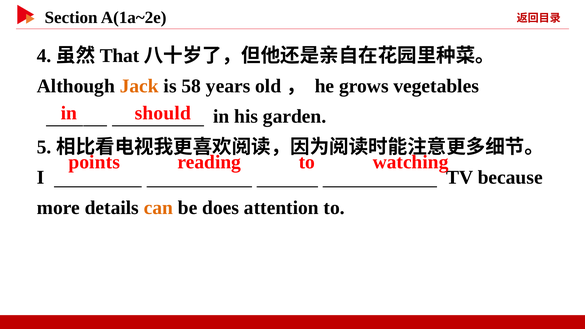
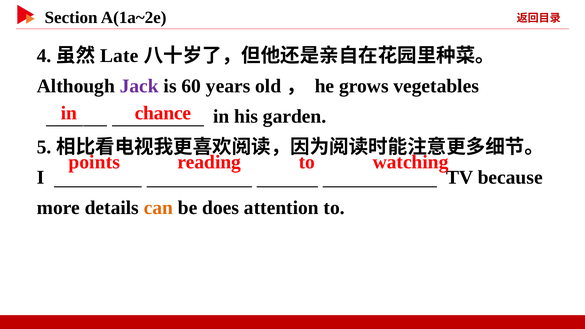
That: That -> Late
Jack colour: orange -> purple
58: 58 -> 60
should: should -> chance
